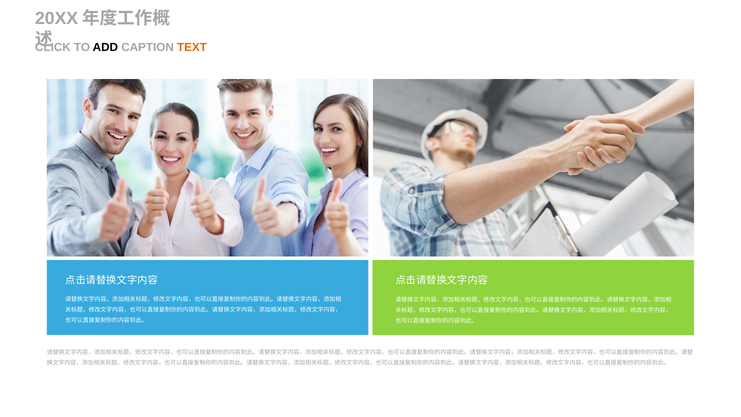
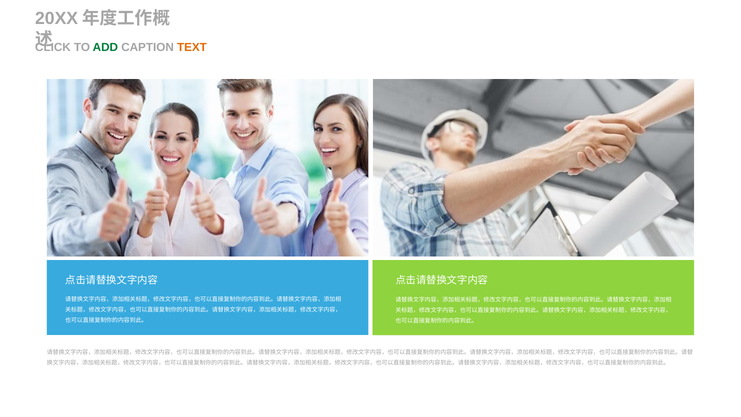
ADD colour: black -> green
